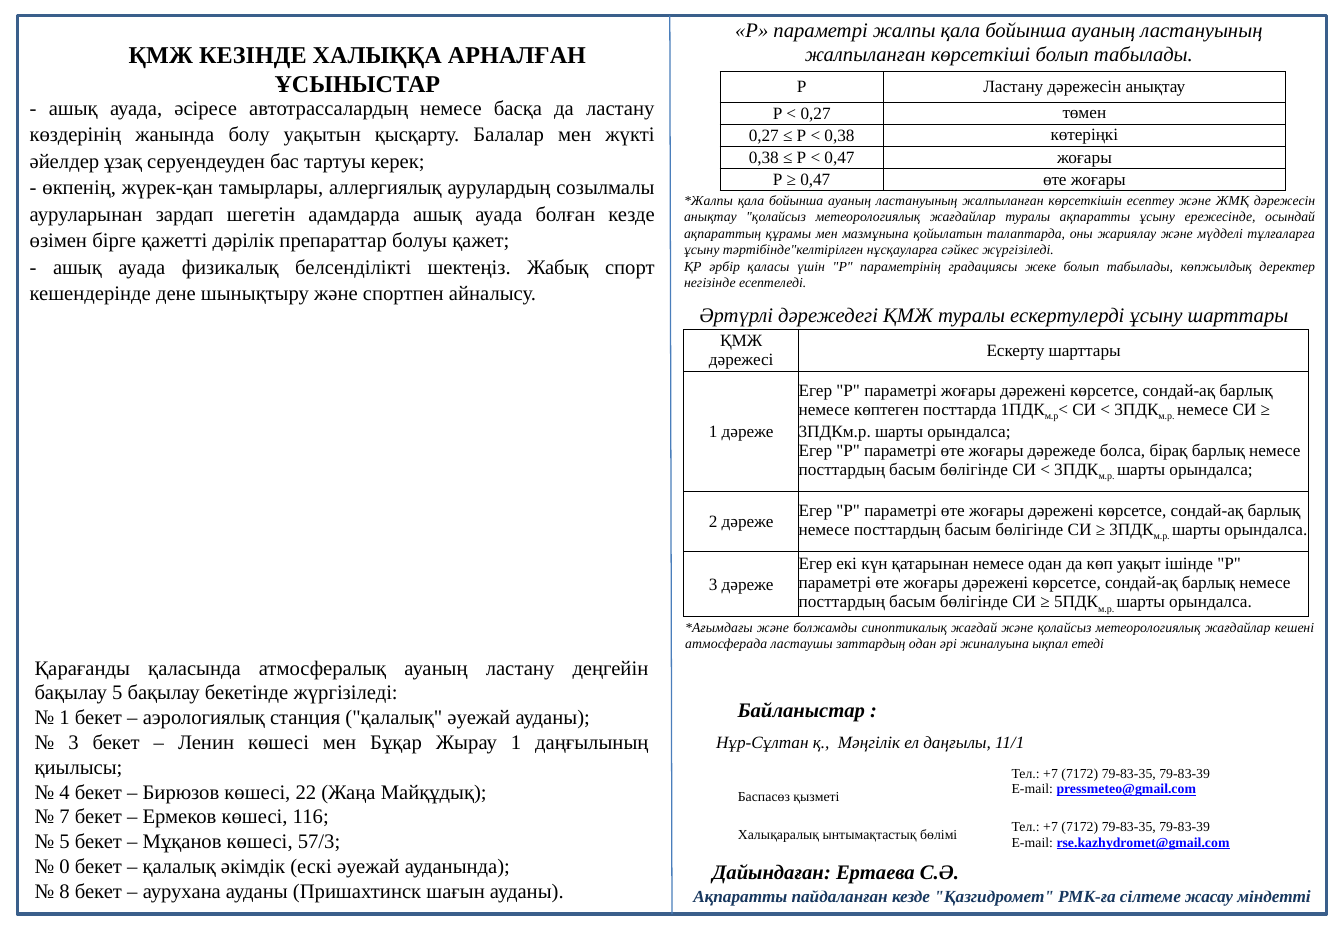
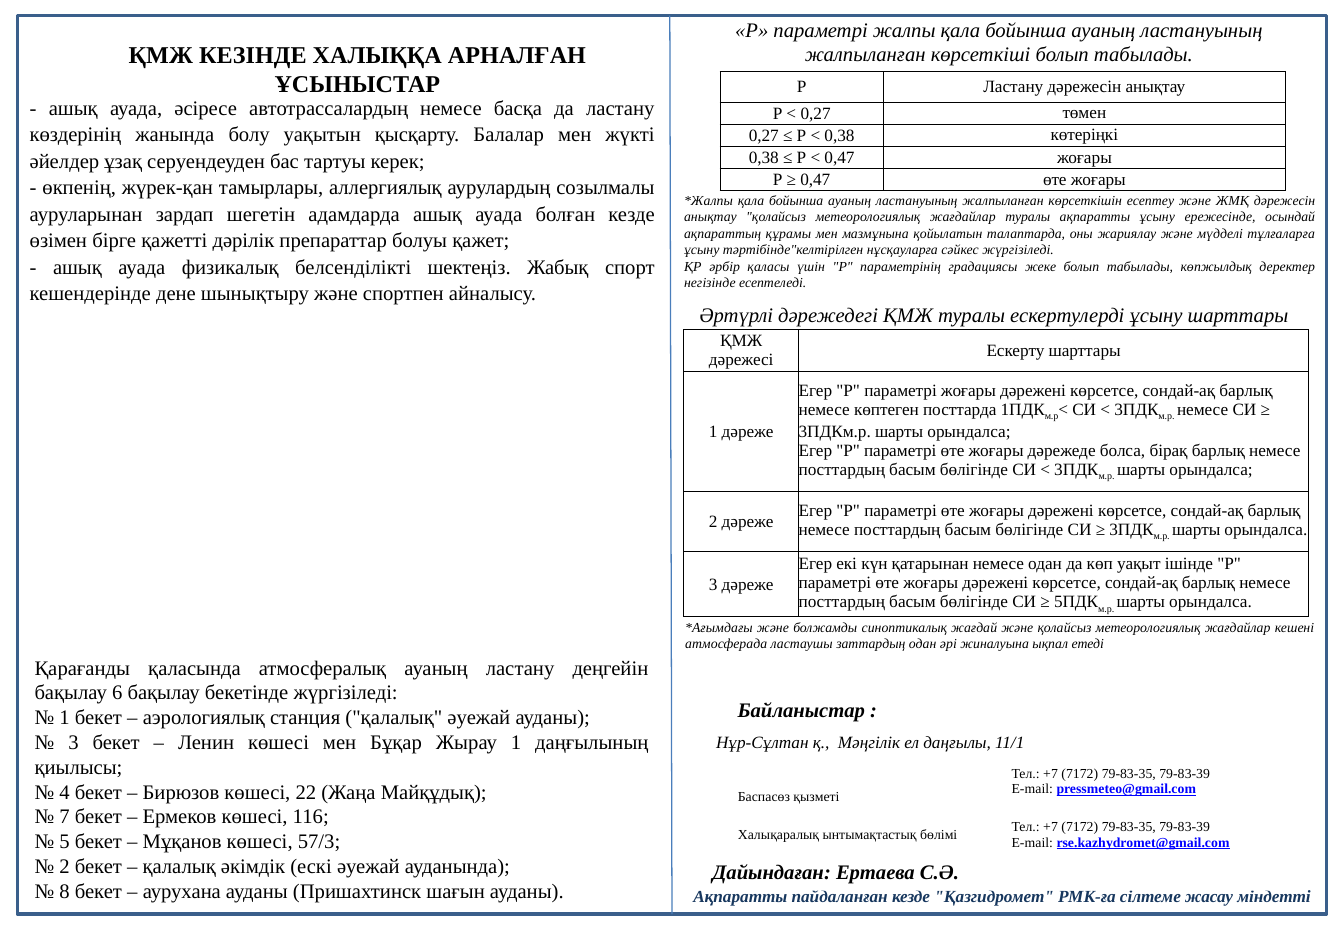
бақылау 5: 5 -> 6
0 at (65, 867): 0 -> 2
